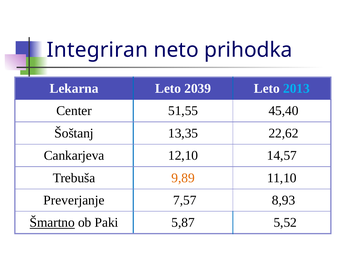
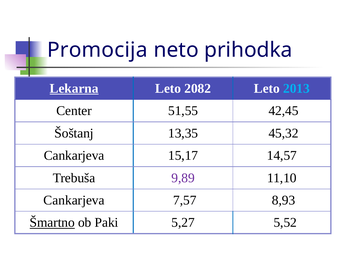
Integriran: Integriran -> Promocija
Lekarna underline: none -> present
2039: 2039 -> 2082
45,40: 45,40 -> 42,45
22,62: 22,62 -> 45,32
12,10: 12,10 -> 15,17
9,89 colour: orange -> purple
Preverjanje at (74, 200): Preverjanje -> Cankarjeva
5,87: 5,87 -> 5,27
